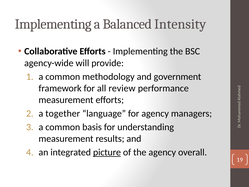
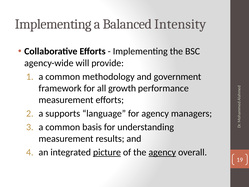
review: review -> growth
together: together -> supports
agency at (162, 152) underline: none -> present
